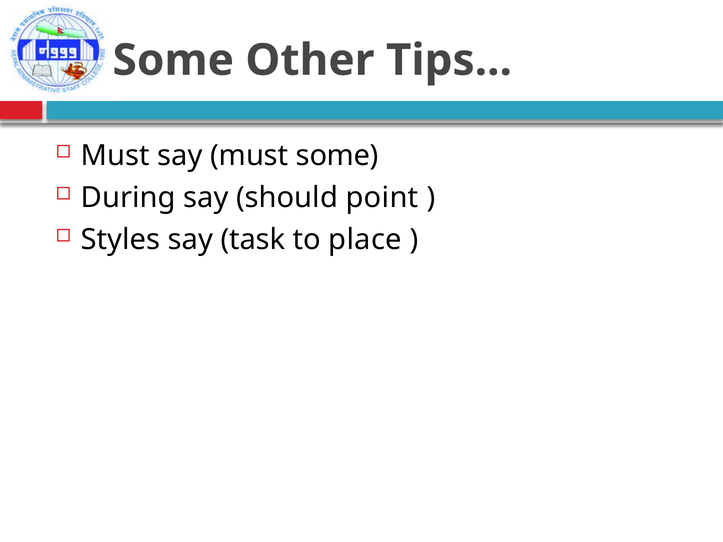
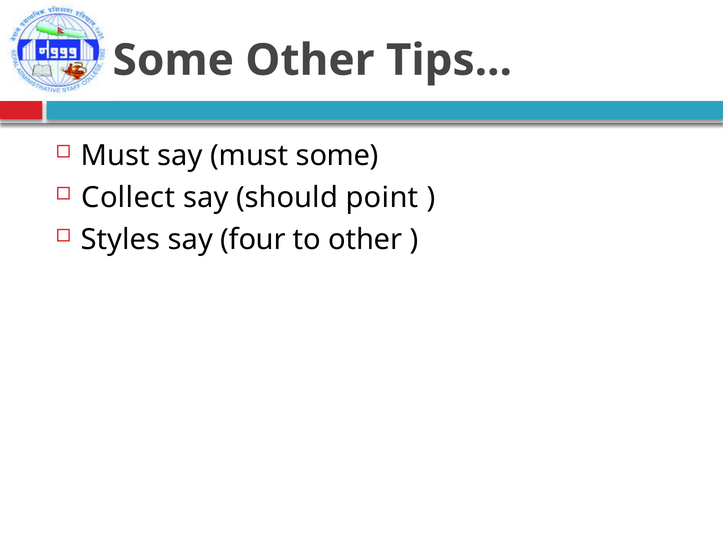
During: During -> Collect
task: task -> four
to place: place -> other
